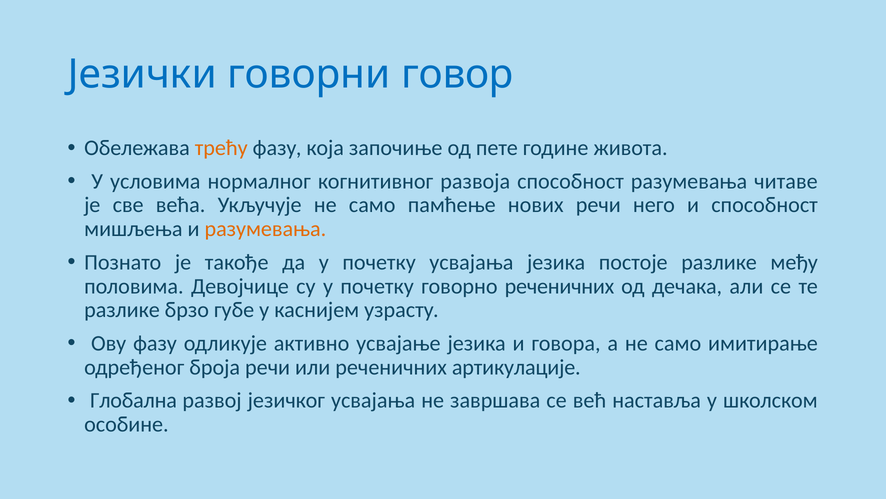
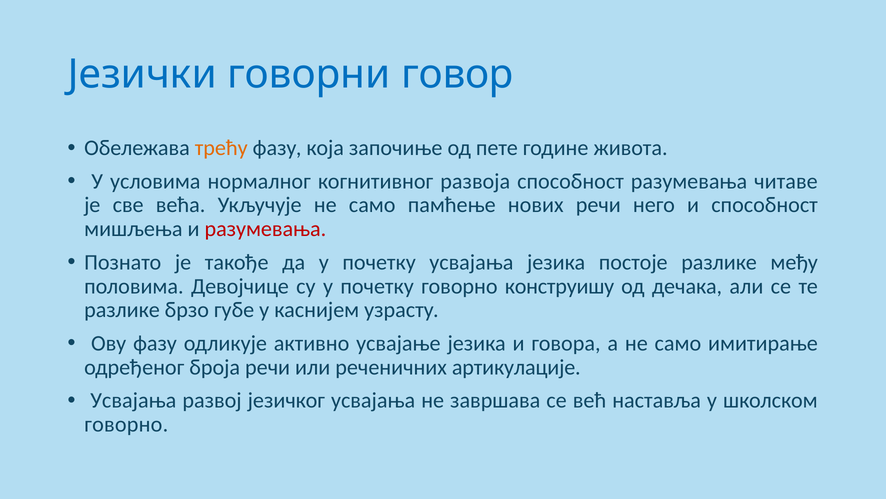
разумевања at (265, 229) colour: orange -> red
говорно реченичних: реченичних -> конструишу
Глобална at (133, 400): Глобална -> Усвајања
особине at (126, 424): особине -> говорно
